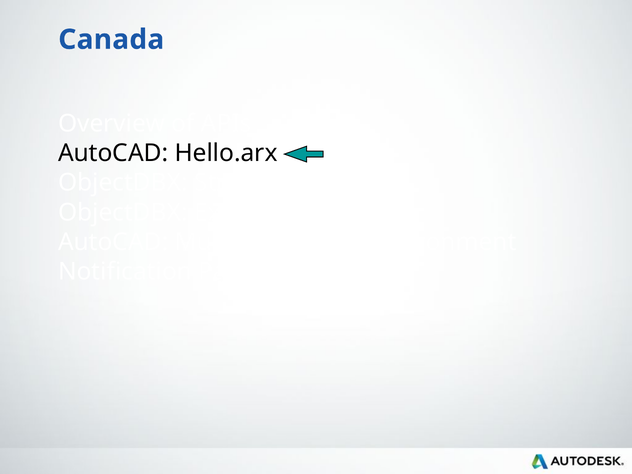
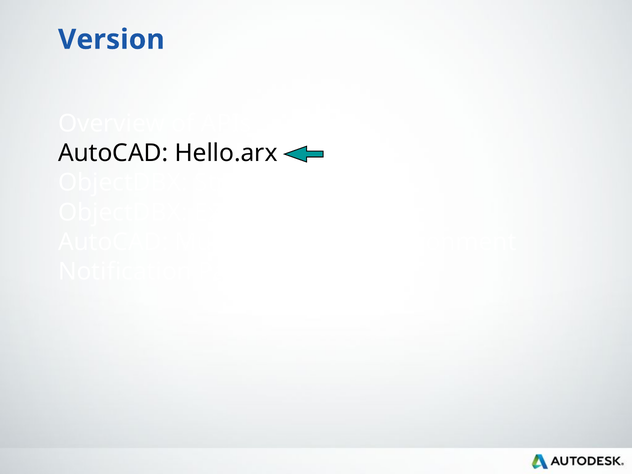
Canada: Canada -> Version
